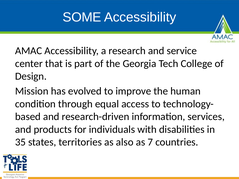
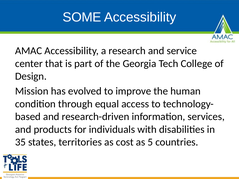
also: also -> cost
7: 7 -> 5
